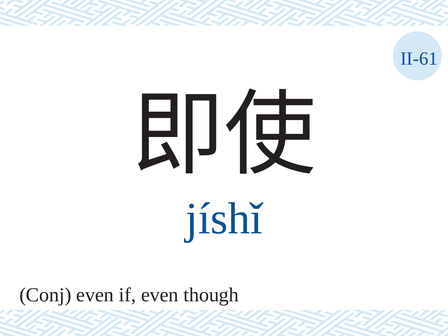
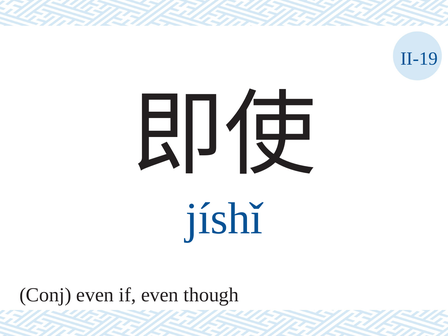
II-61: II-61 -> II-19
